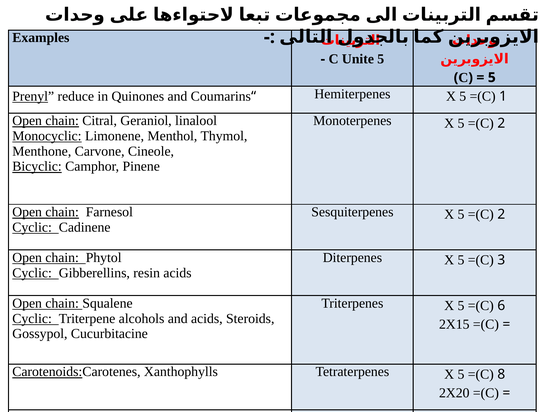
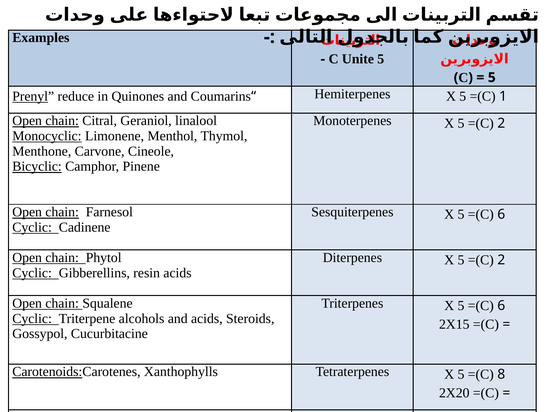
Sesquiterpenes 2: 2 -> 6
Diterpenes 3: 3 -> 2
